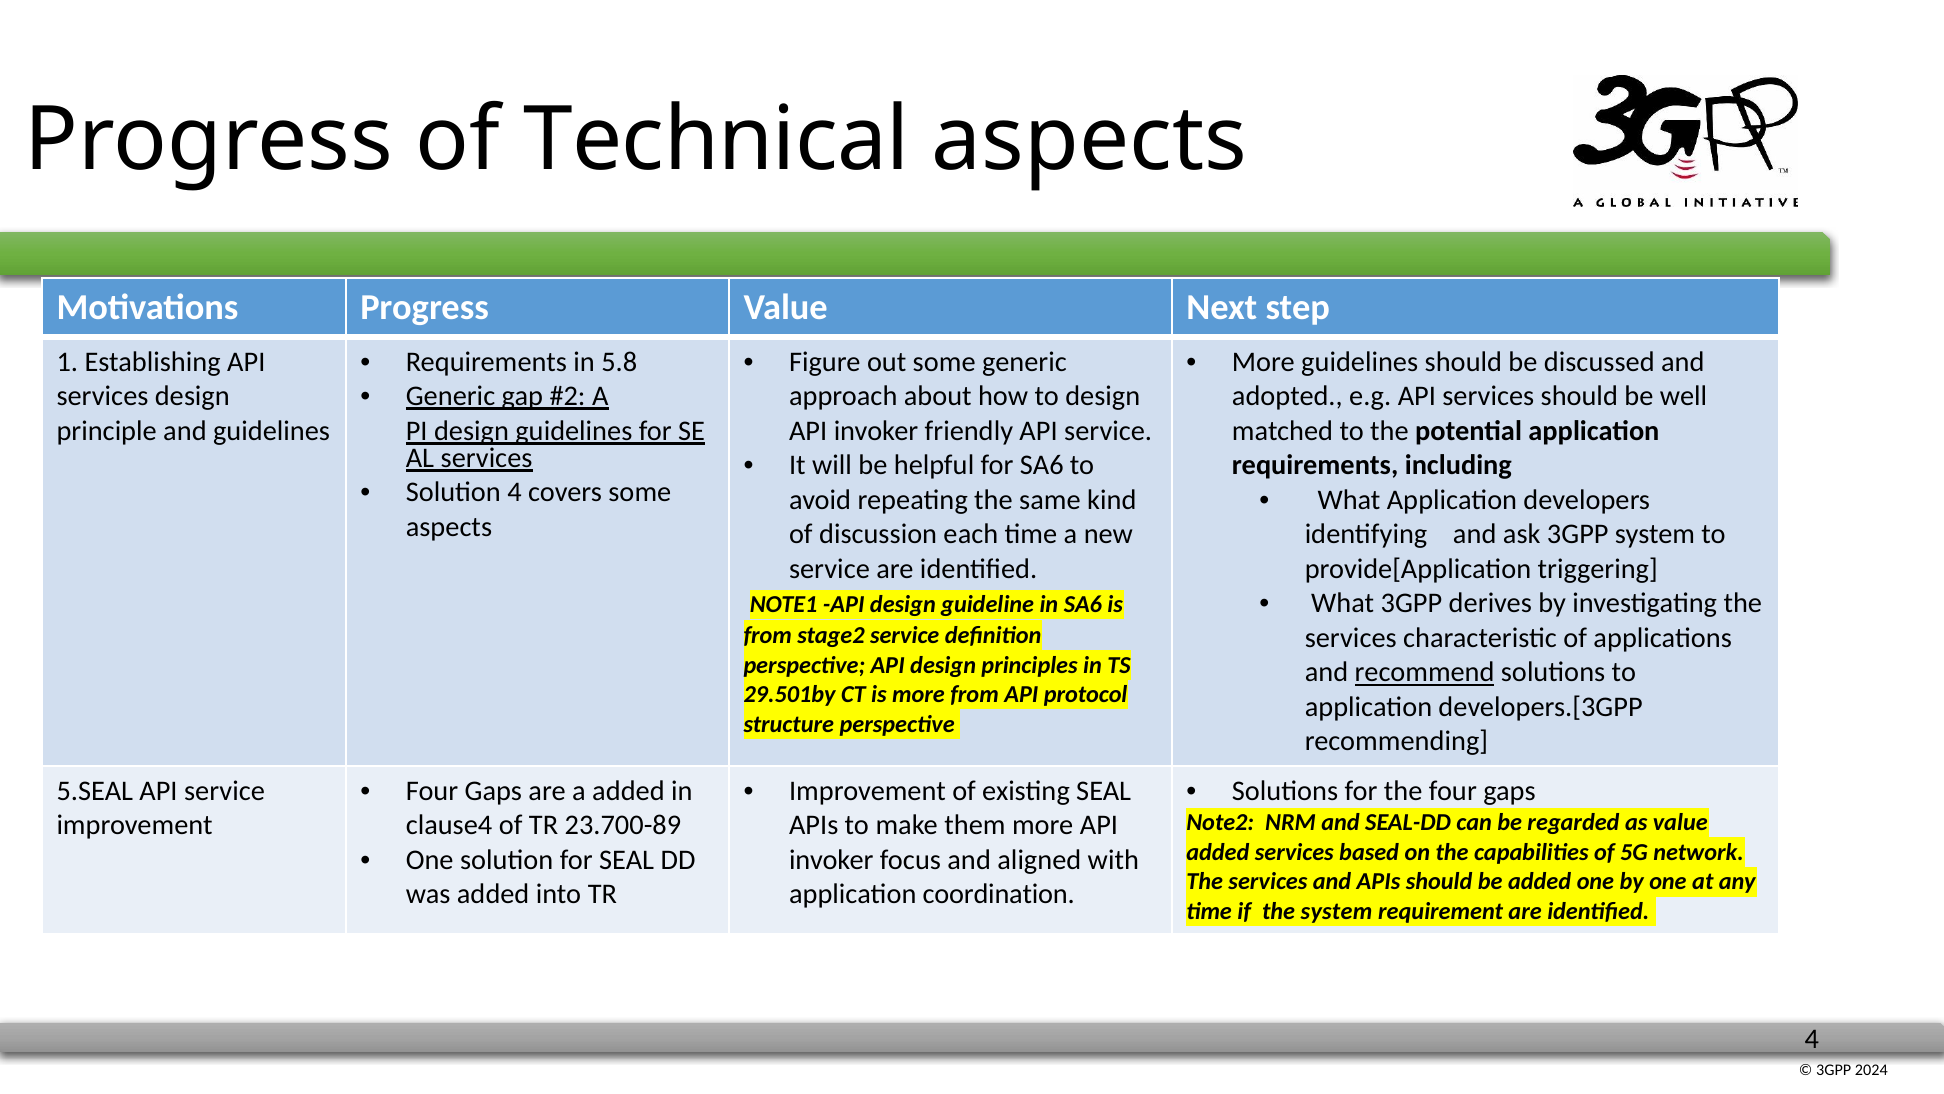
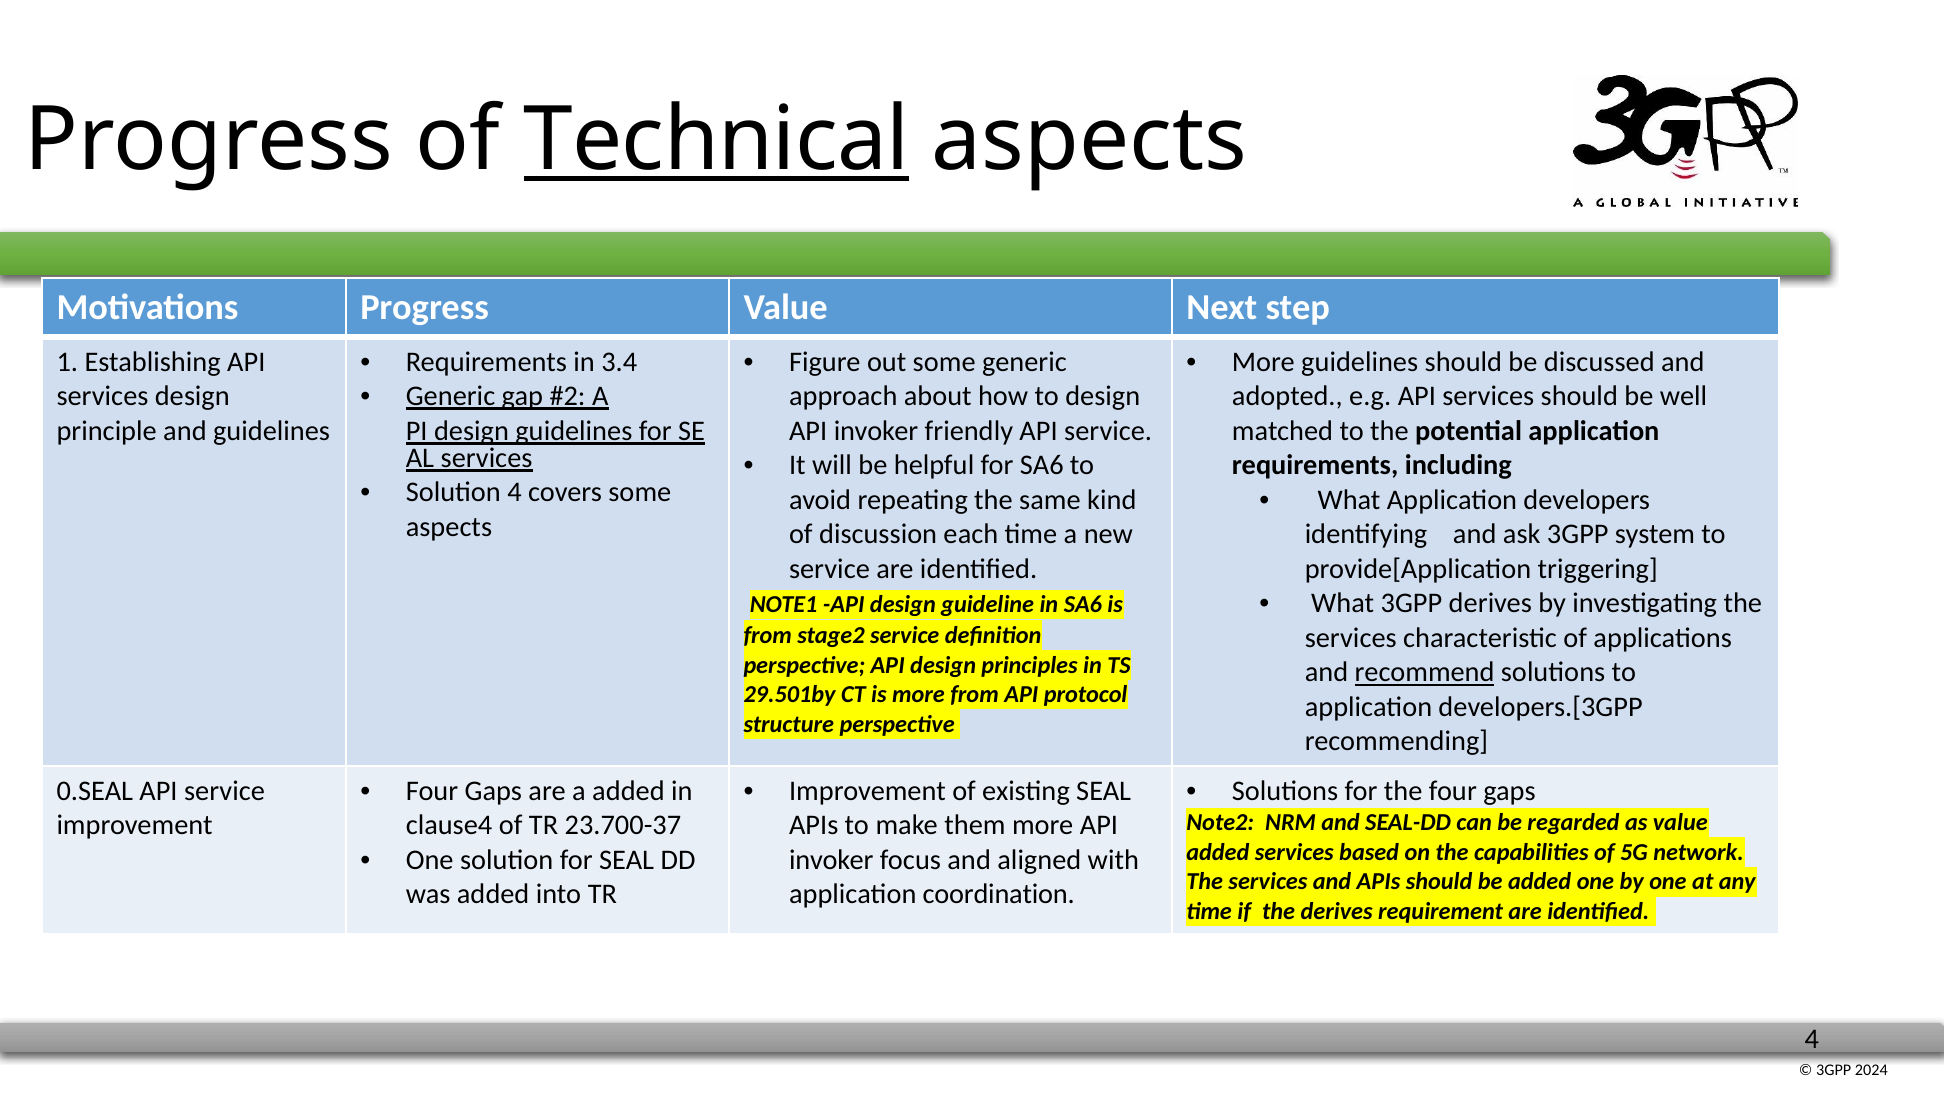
Technical underline: none -> present
5.8: 5.8 -> 3.4
5.SEAL: 5.SEAL -> 0.SEAL
23.700-89: 23.700-89 -> 23.700-37
the system: system -> derives
